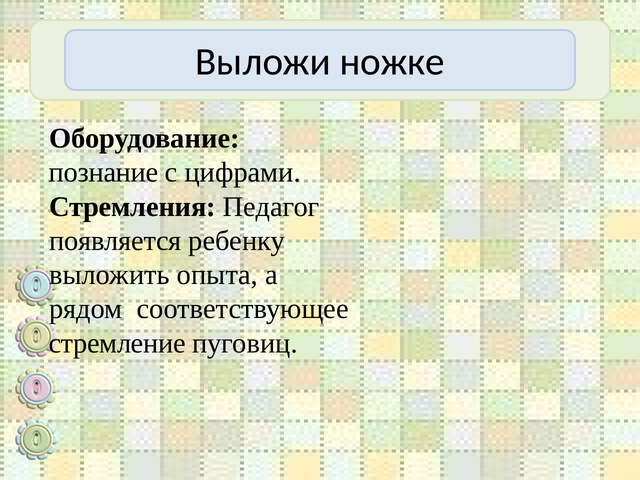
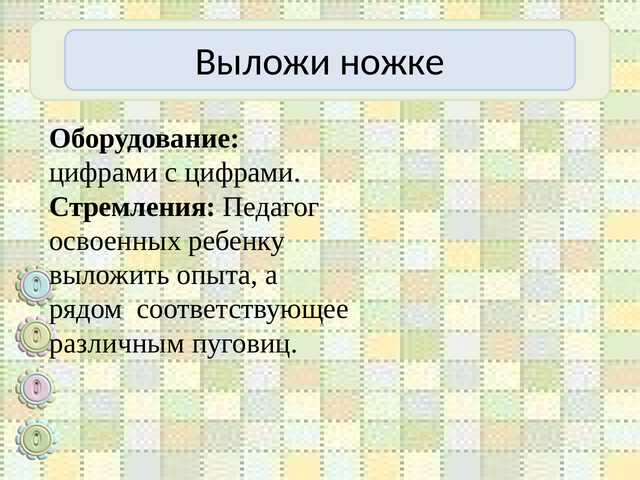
познание at (104, 172): познание -> цифрами
появляется: появляется -> освоенных
стремление: стремление -> различным
